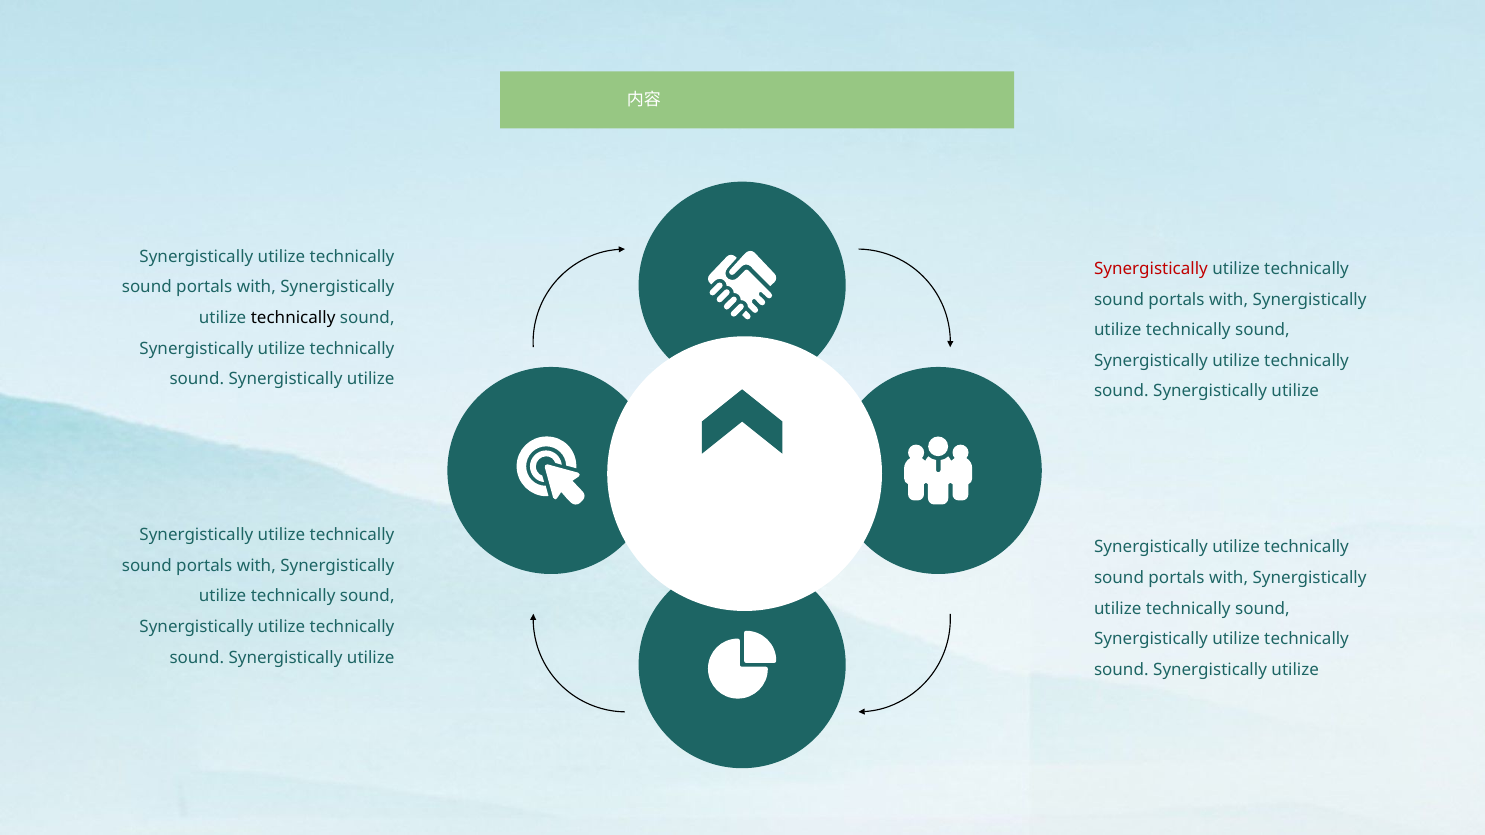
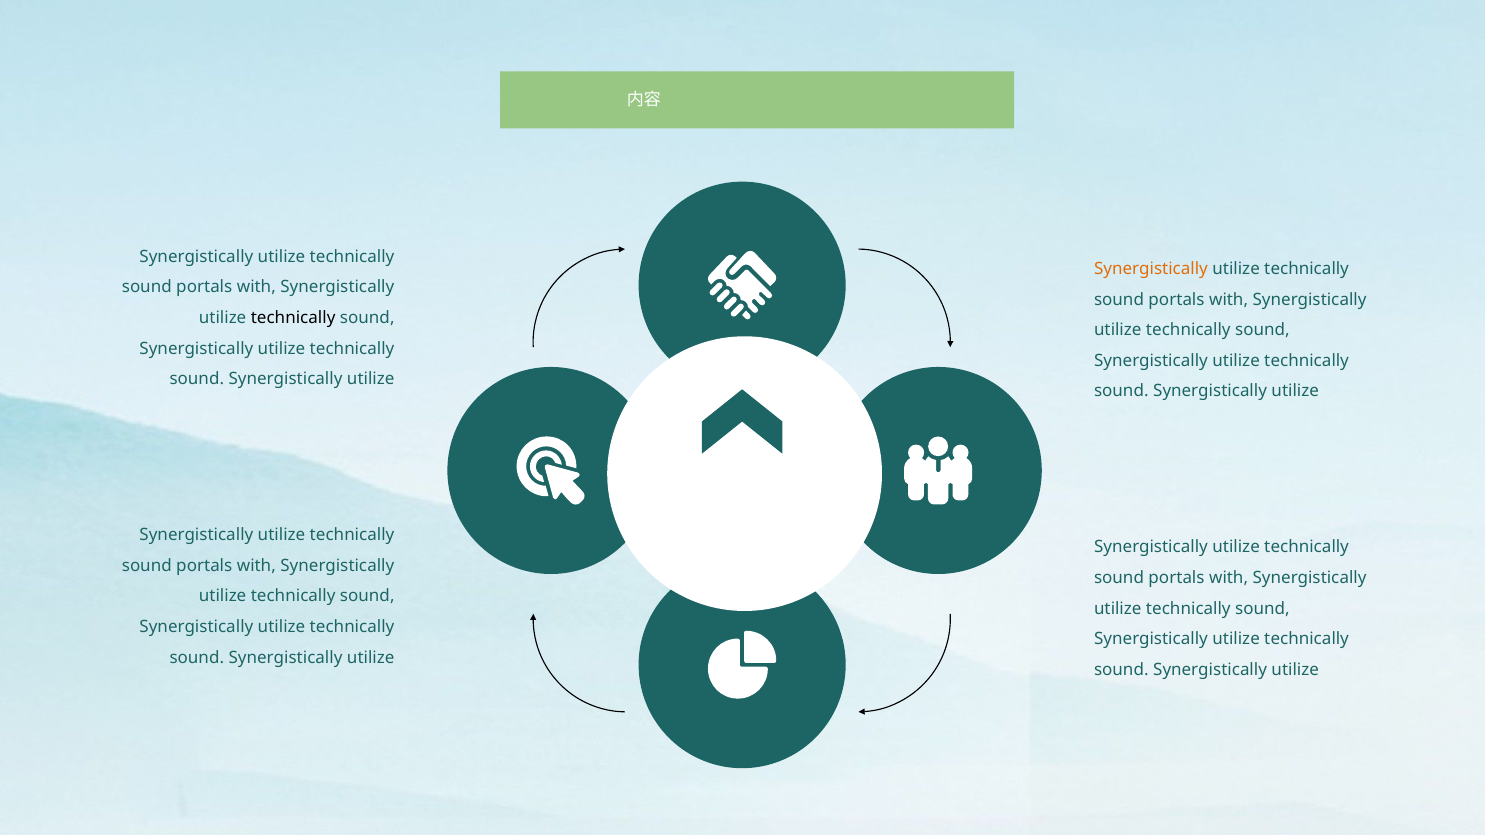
Synergistically at (1151, 269) colour: red -> orange
